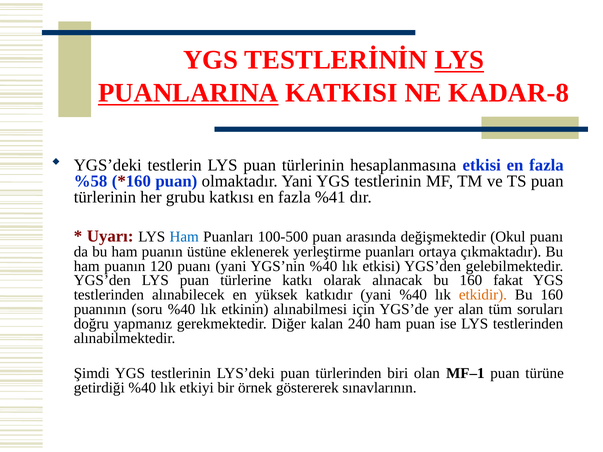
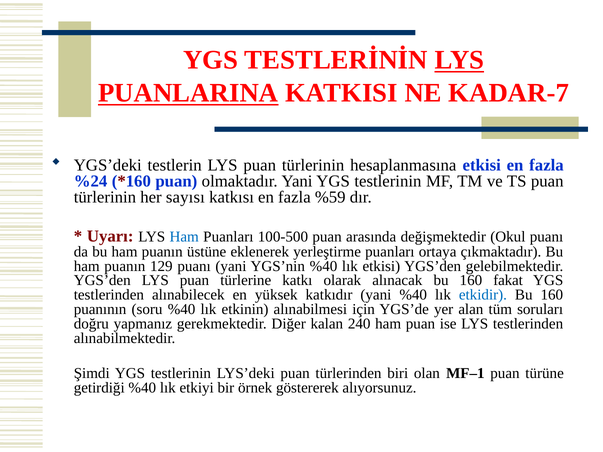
KADAR-8: KADAR-8 -> KADAR-7
%58: %58 -> %24
grubu: grubu -> sayısı
%41: %41 -> %59
120: 120 -> 129
etkidir colour: orange -> blue
sınavlarının: sınavlarının -> alıyorsunuz
